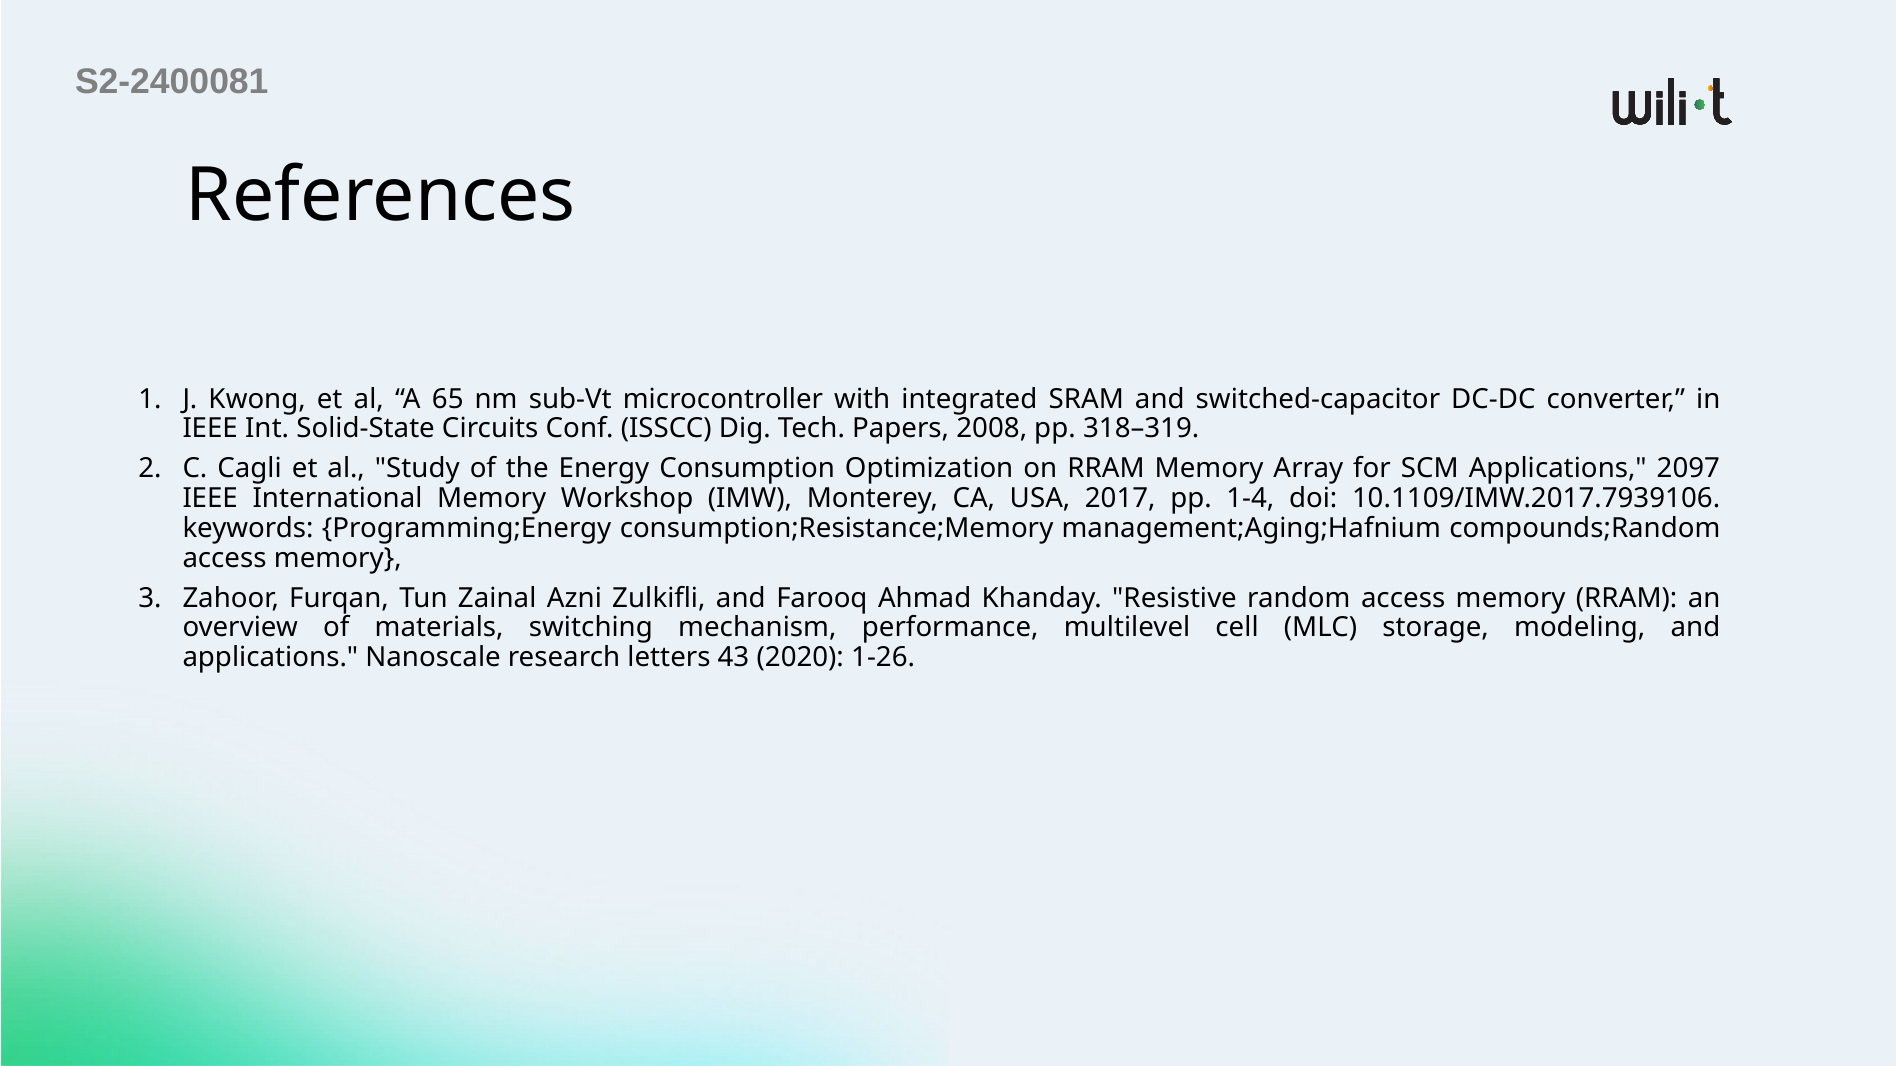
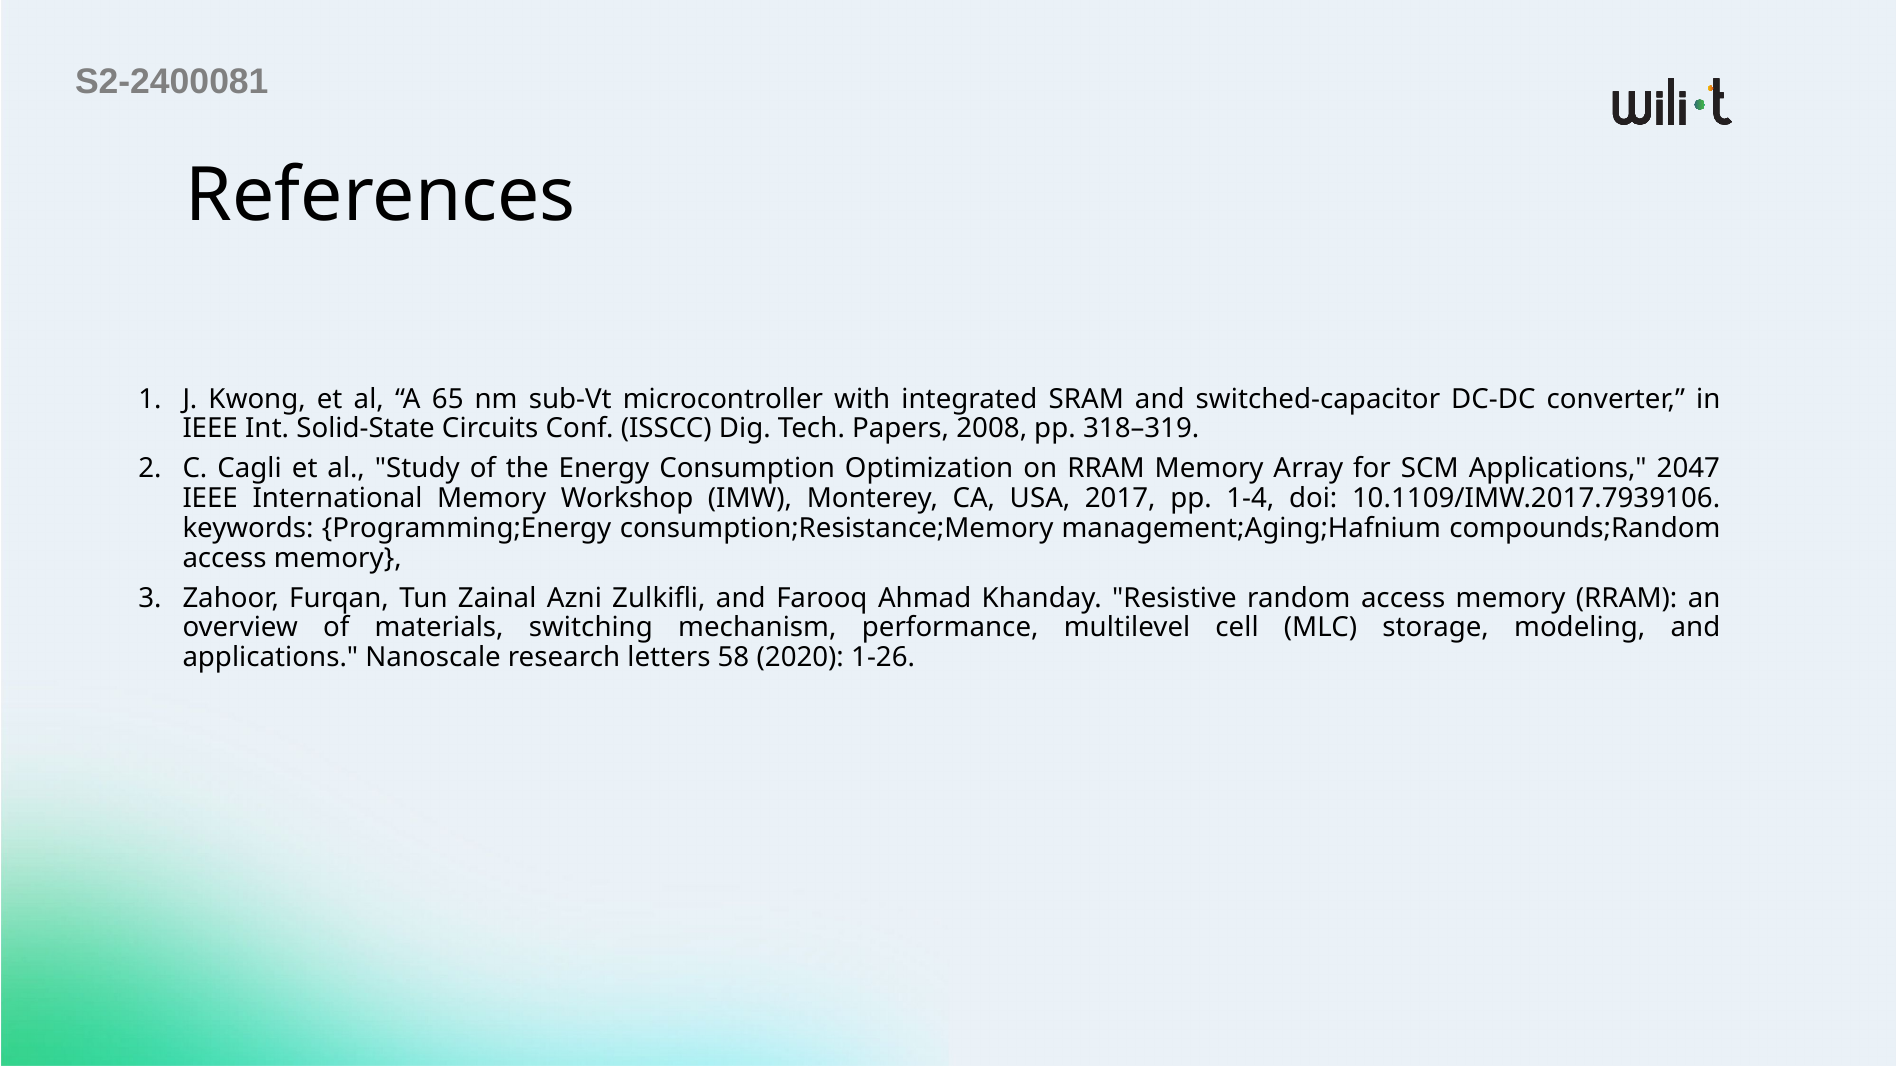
2097: 2097 -> 2047
43: 43 -> 58
